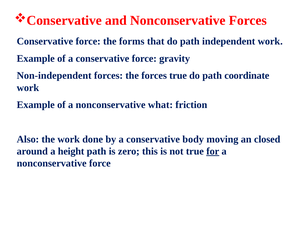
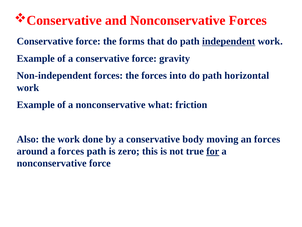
independent underline: none -> present
forces true: true -> into
coordinate: coordinate -> horizontal
an closed: closed -> forces
a height: height -> forces
